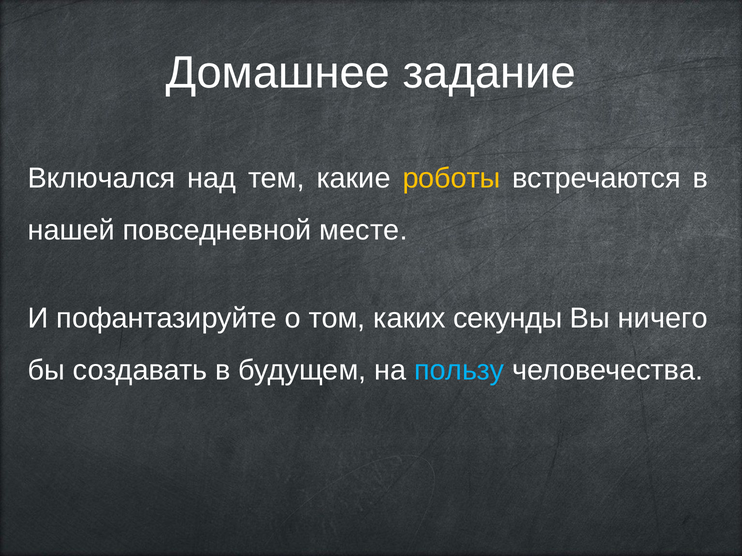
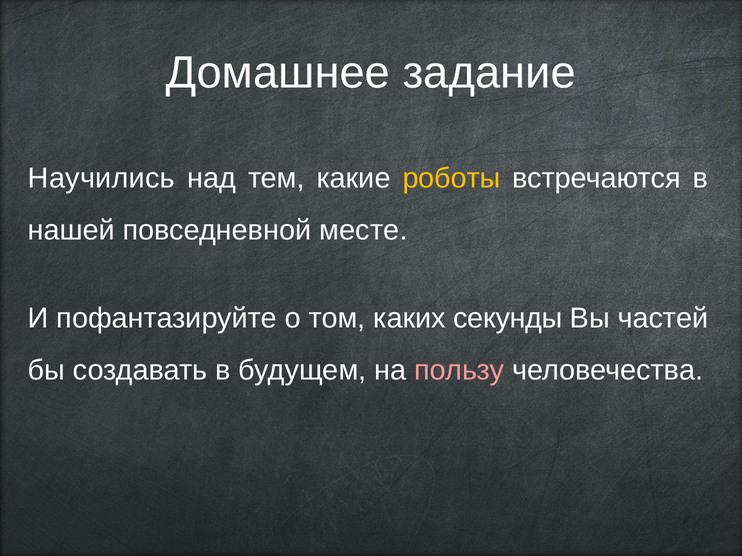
Включался: Включался -> Научились
ничего: ничего -> частей
пользу colour: light blue -> pink
